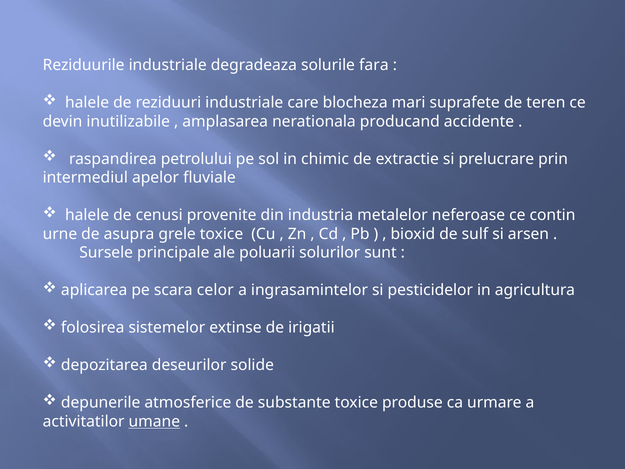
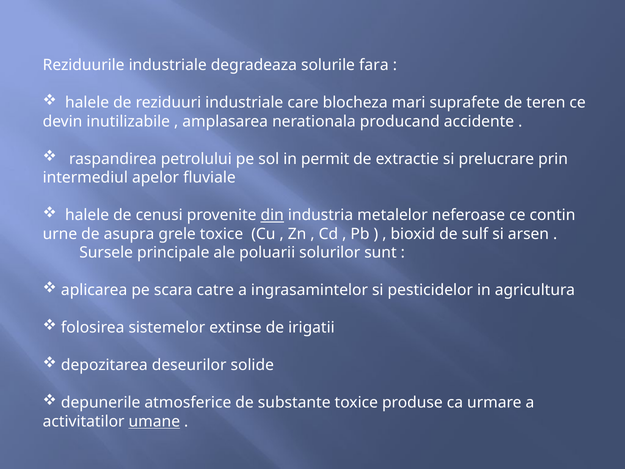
chimic: chimic -> permit
din underline: none -> present
celor: celor -> catre
